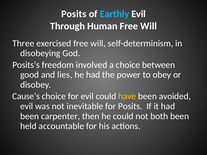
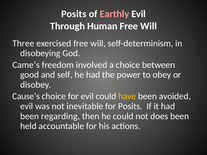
Earthly colour: light blue -> pink
Posits’s: Posits’s -> Came’s
lies: lies -> self
carpenter: carpenter -> regarding
both: both -> does
